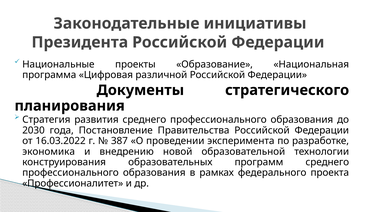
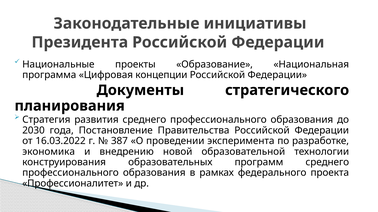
различной: различной -> концепции
